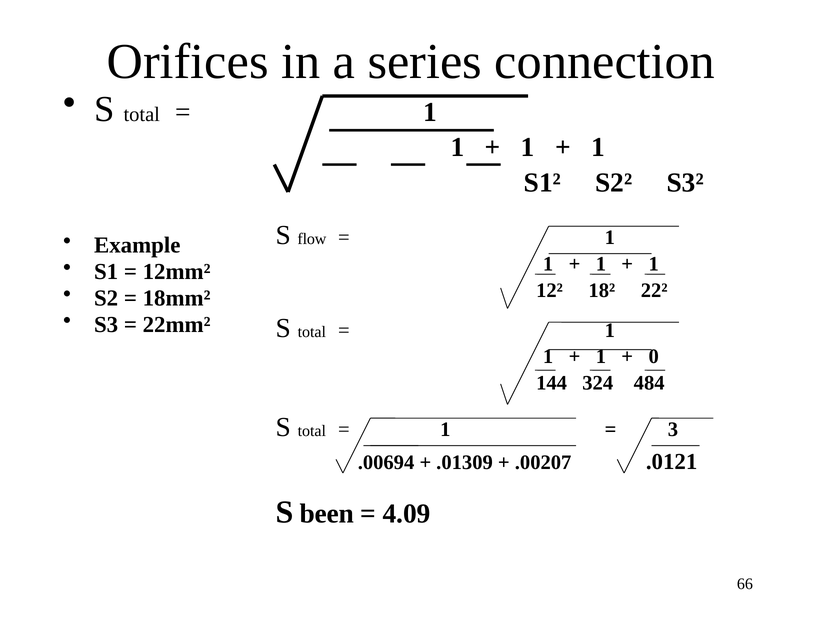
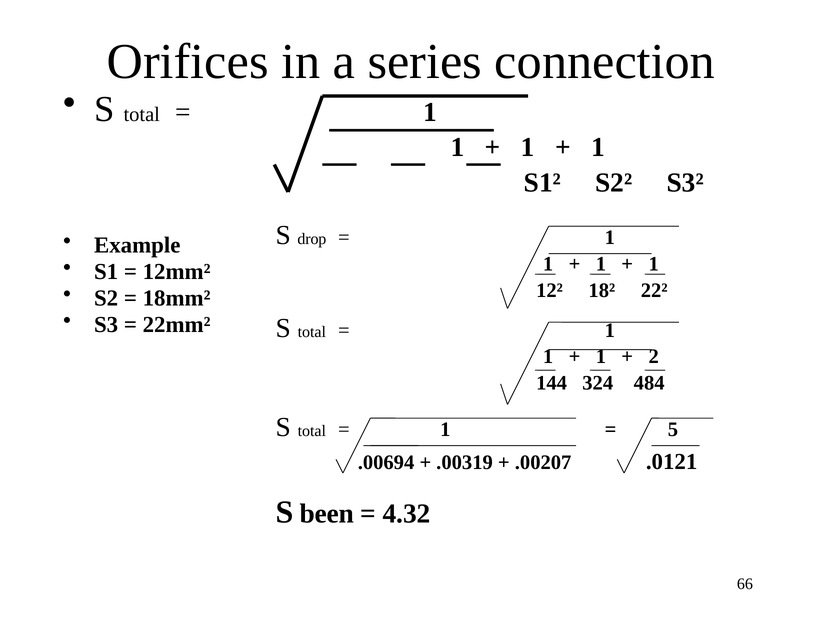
flow: flow -> drop
0: 0 -> 2
3: 3 -> 5
.01309: .01309 -> .00319
4.09: 4.09 -> 4.32
